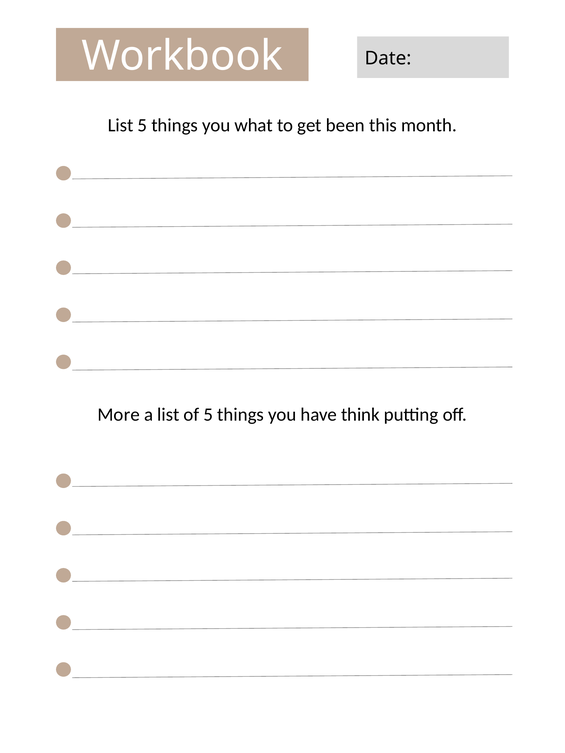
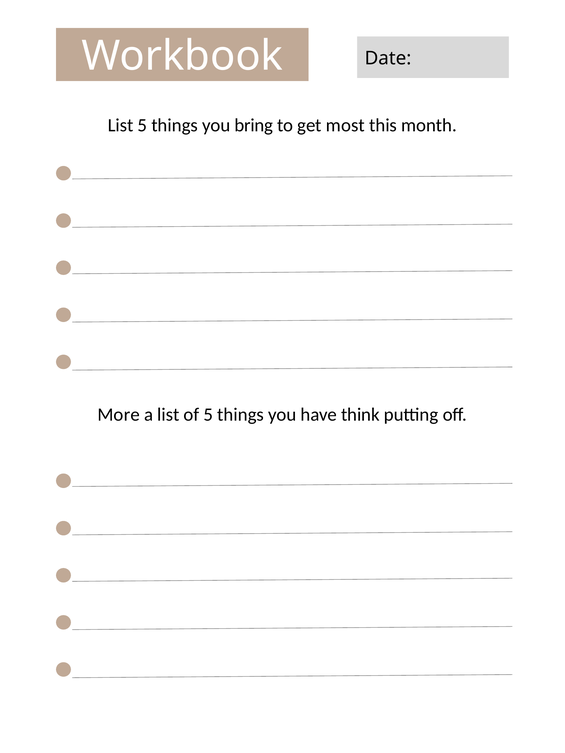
what: what -> bring
been: been -> most
